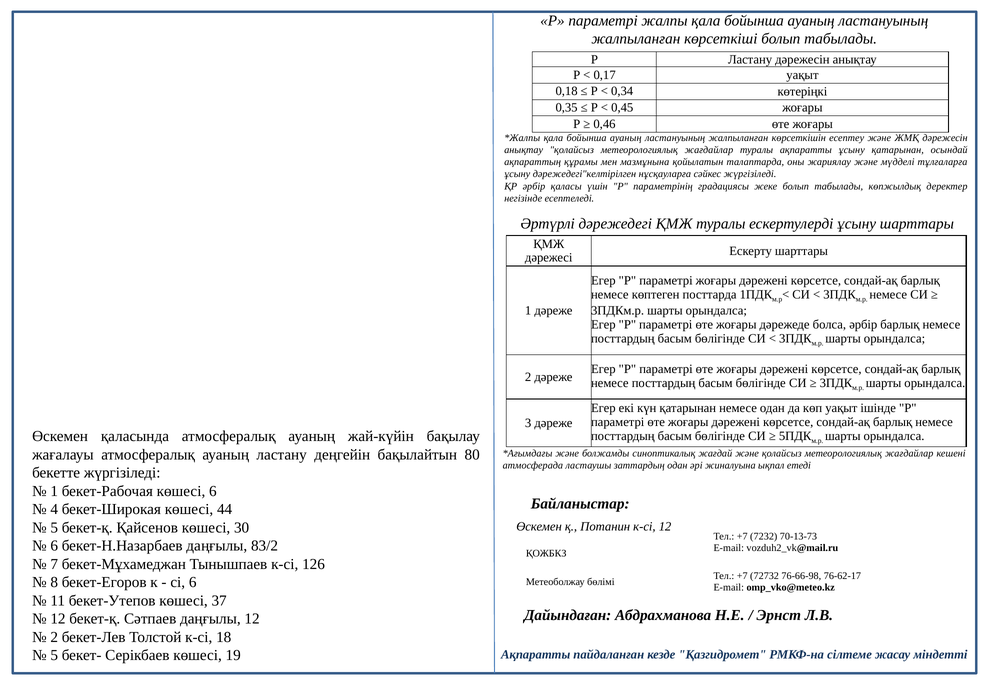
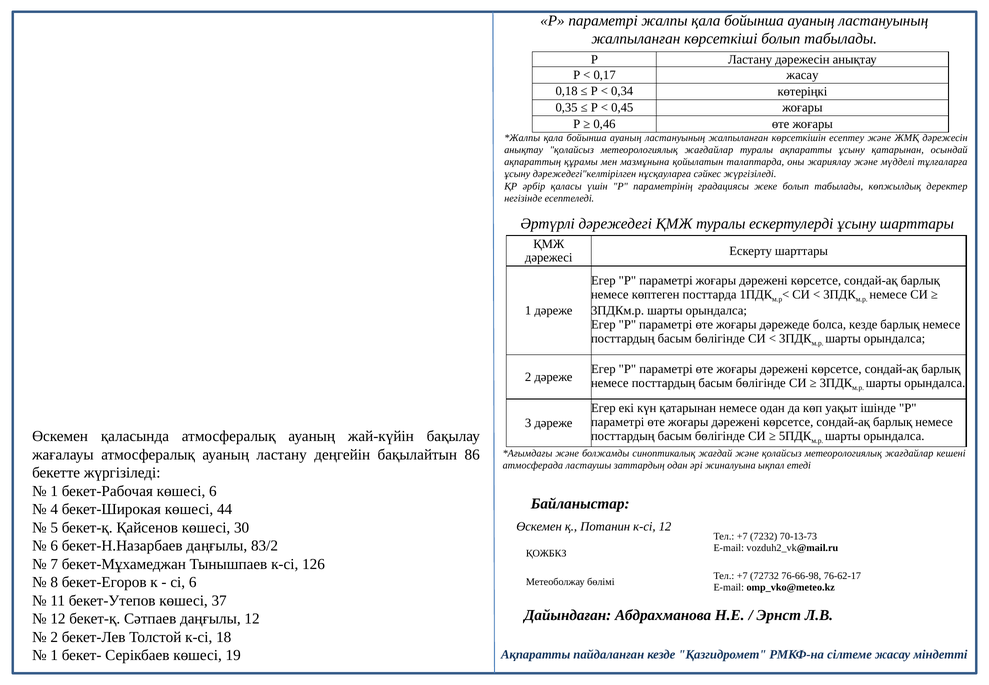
0,17 уақыт: уақыт -> жасау
болса әрбір: әрбір -> кезде
80: 80 -> 86
5 at (54, 655): 5 -> 1
